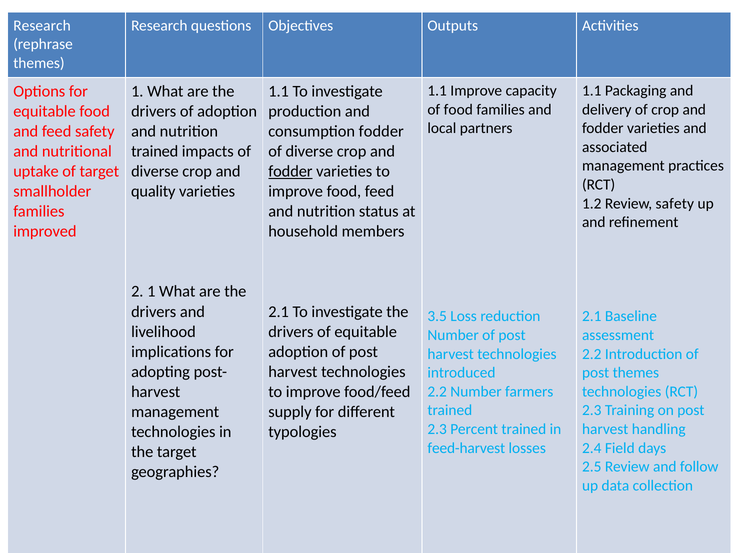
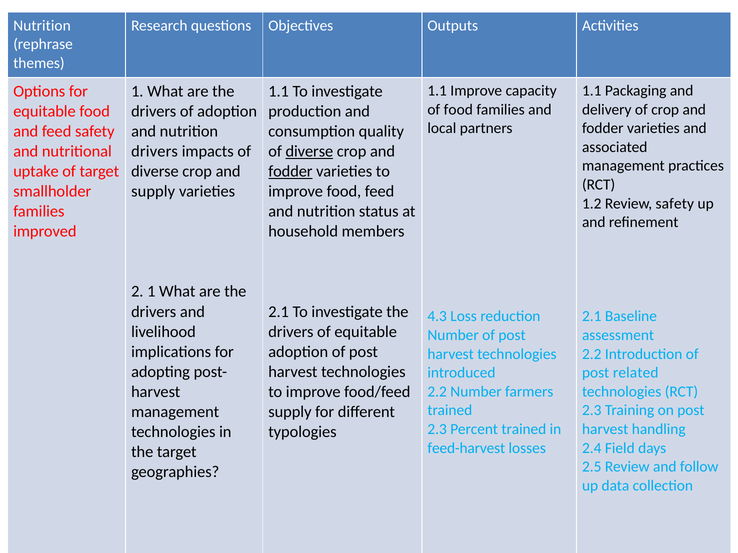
Research at (42, 26): Research -> Nutrition
consumption fodder: fodder -> quality
trained at (155, 152): trained -> drivers
diverse at (309, 152) underline: none -> present
quality at (153, 192): quality -> supply
3.5: 3.5 -> 4.3
post themes: themes -> related
